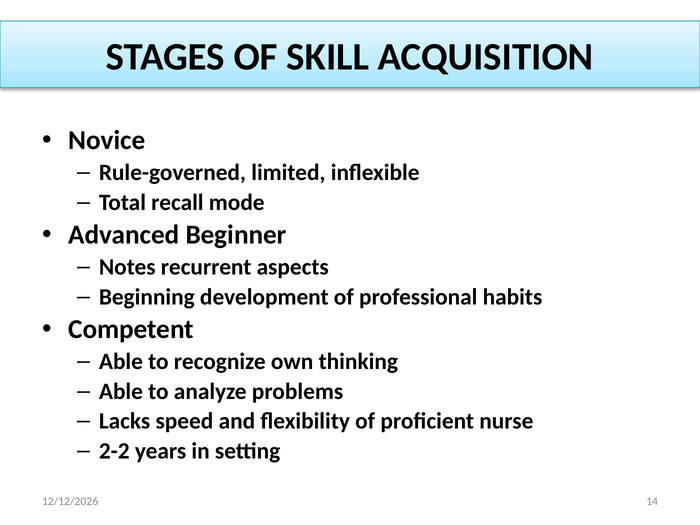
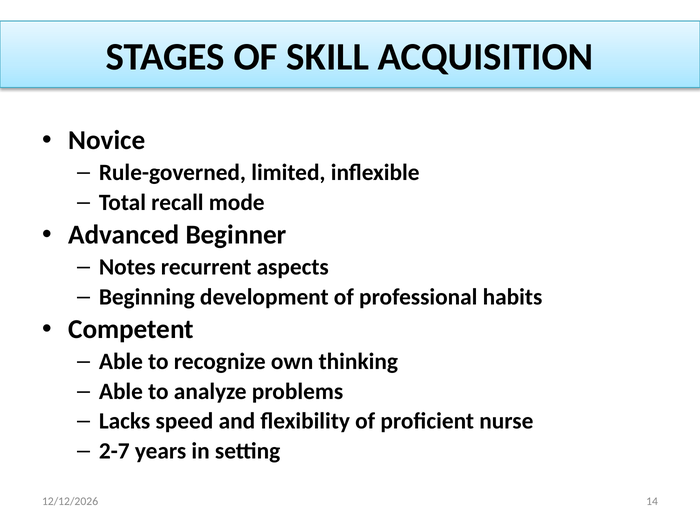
2-2: 2-2 -> 2-7
